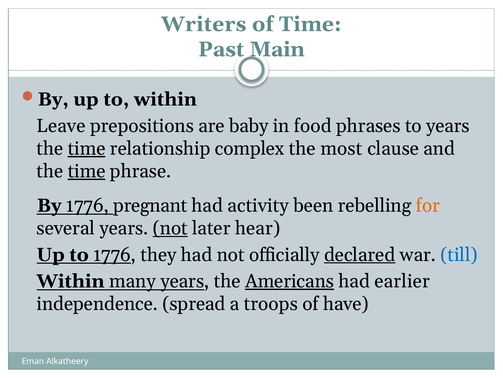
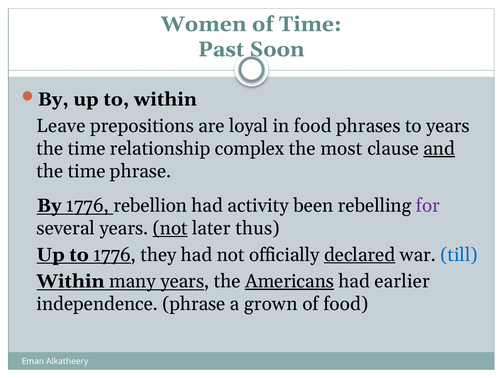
Writers: Writers -> Women
Main: Main -> Soon
baby: baby -> loyal
time at (87, 148) underline: present -> none
and underline: none -> present
time at (87, 171) underline: present -> none
pregnant: pregnant -> rebellion
for colour: orange -> purple
hear: hear -> thus
independence spread: spread -> phrase
troops: troops -> grown
of have: have -> food
